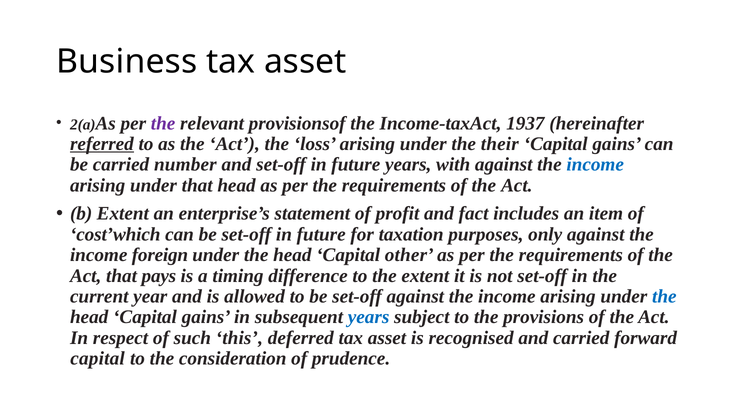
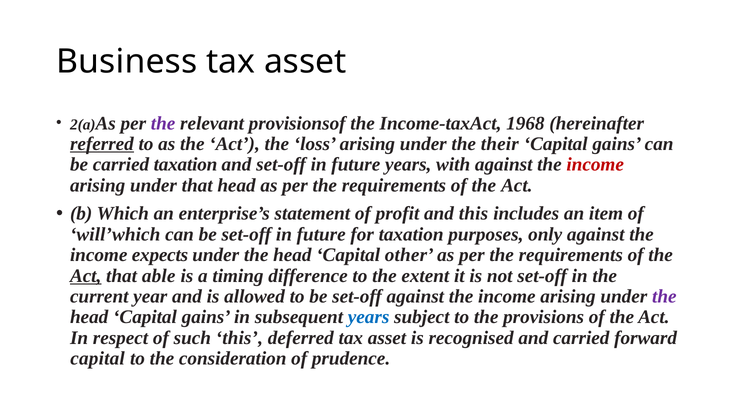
1937: 1937 -> 1968
carried number: number -> taxation
income at (595, 165) colour: blue -> red
b Extent: Extent -> Which
and fact: fact -> this
cost’which: cost’which -> will’which
foreign: foreign -> expects
Act at (86, 276) underline: none -> present
pays: pays -> able
the at (664, 297) colour: blue -> purple
